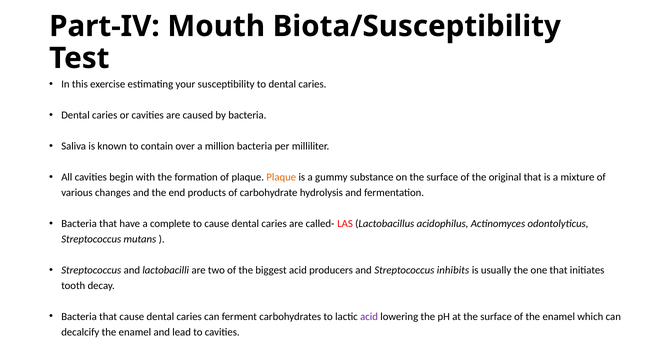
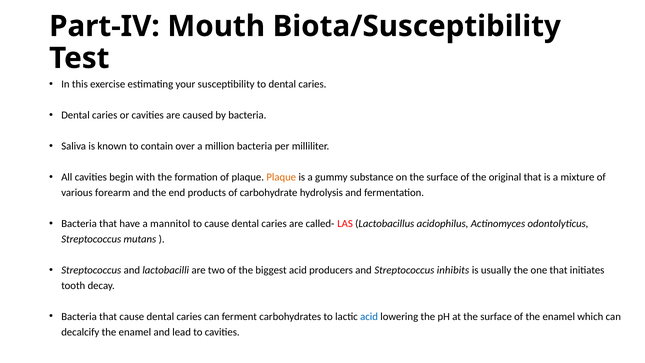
changes: changes -> forearm
complete: complete -> mannitol
acid at (369, 316) colour: purple -> blue
